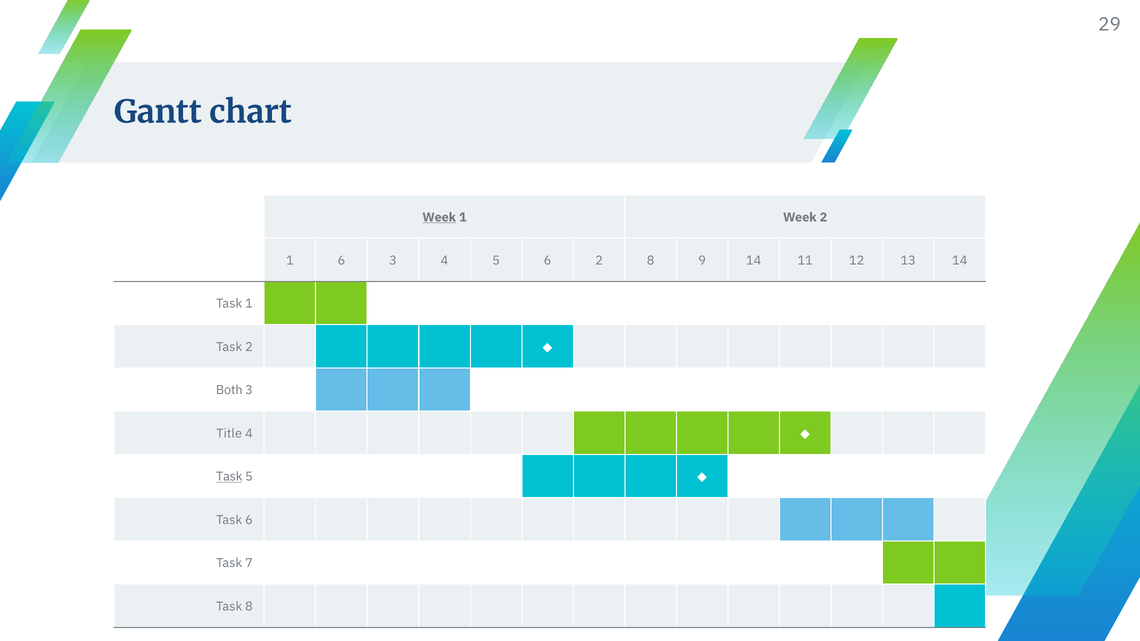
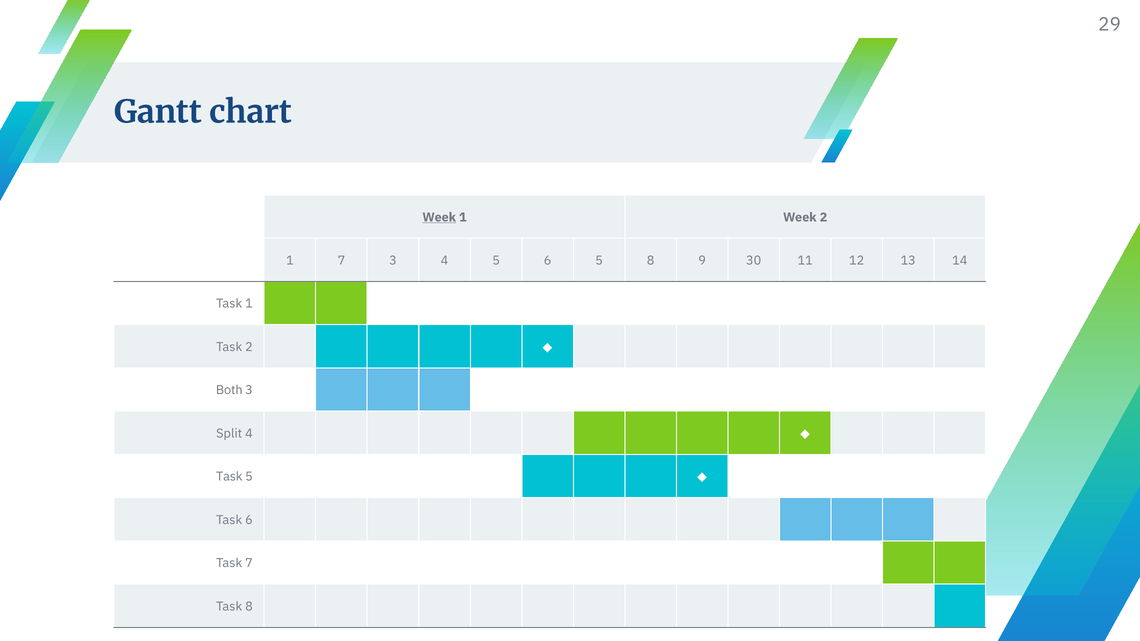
1 6: 6 -> 7
6 2: 2 -> 5
9 14: 14 -> 30
Title: Title -> Split
Task at (229, 477) underline: present -> none
